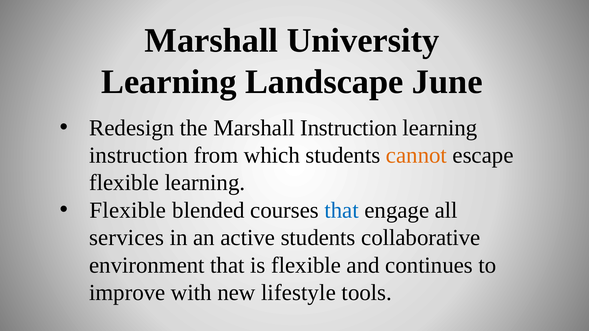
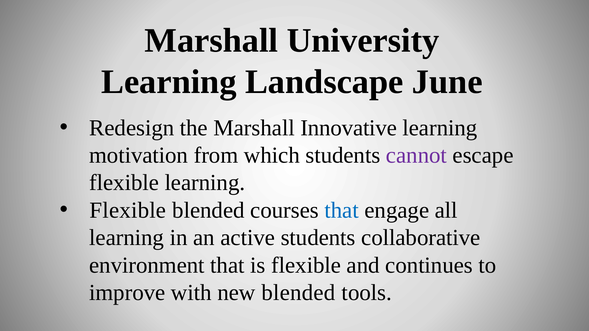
Marshall Instruction: Instruction -> Innovative
instruction at (139, 155): instruction -> motivation
cannot colour: orange -> purple
services at (127, 238): services -> learning
new lifestyle: lifestyle -> blended
